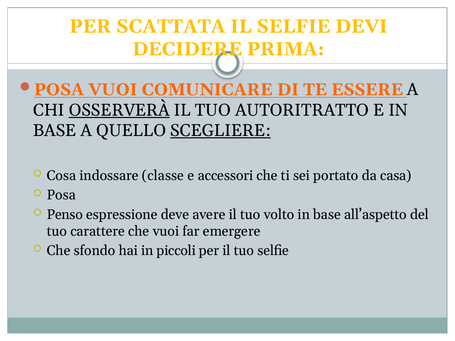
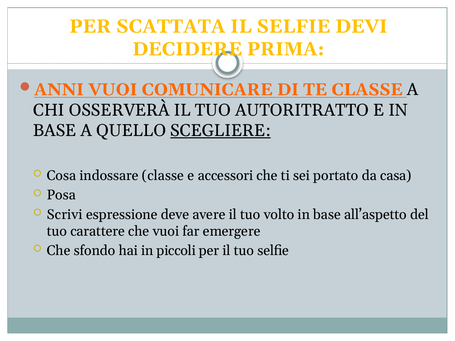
POSA at (59, 90): POSA -> ANNI
TE ESSERE: ESSERE -> CLASSE
OSSERVERÀ underline: present -> none
Penso: Penso -> Scrivi
